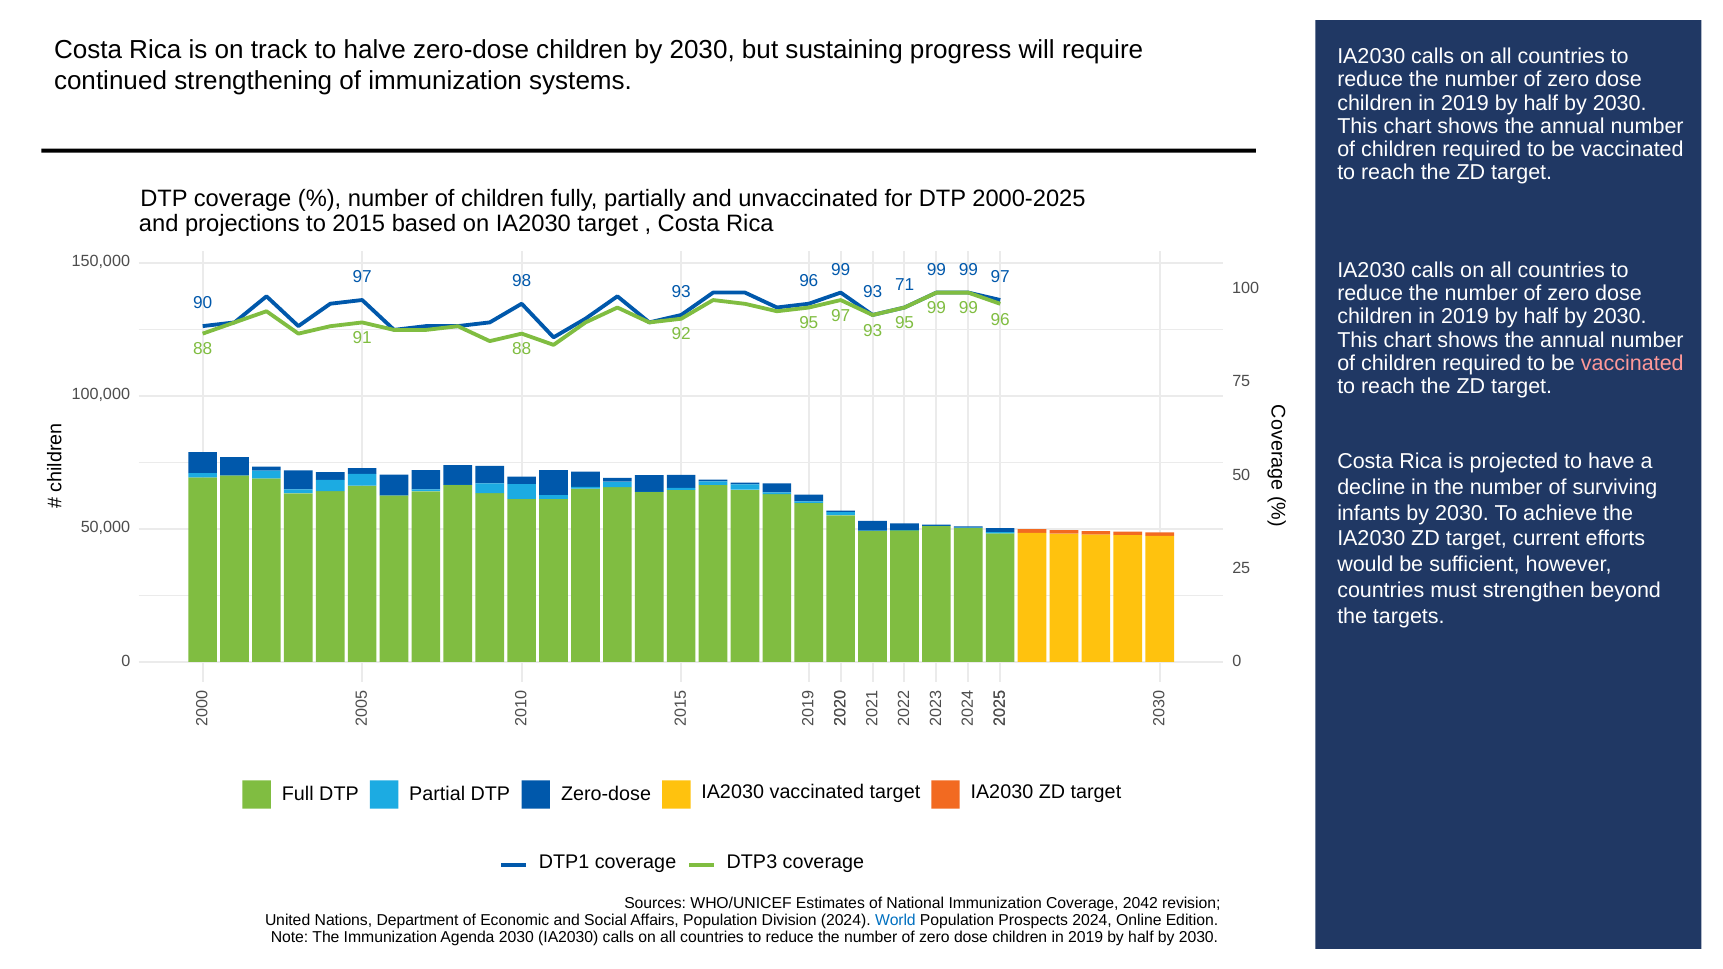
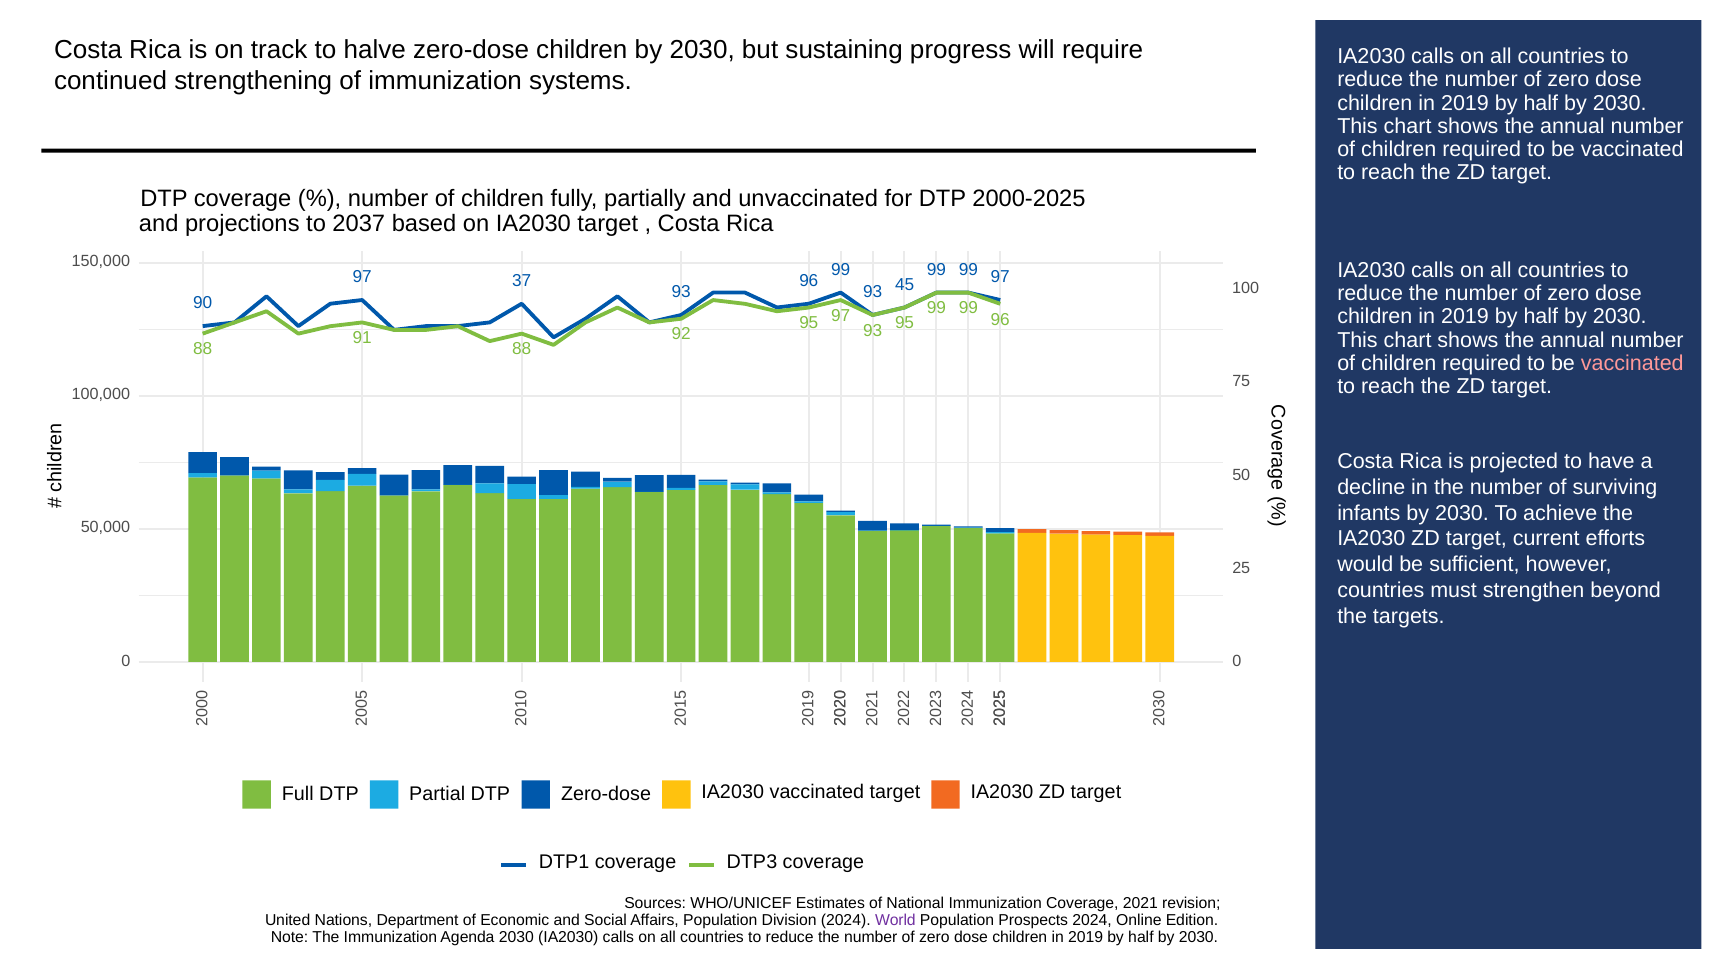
2015: 2015 -> 2037
98: 98 -> 37
71: 71 -> 45
2042: 2042 -> 2021
World colour: blue -> purple
